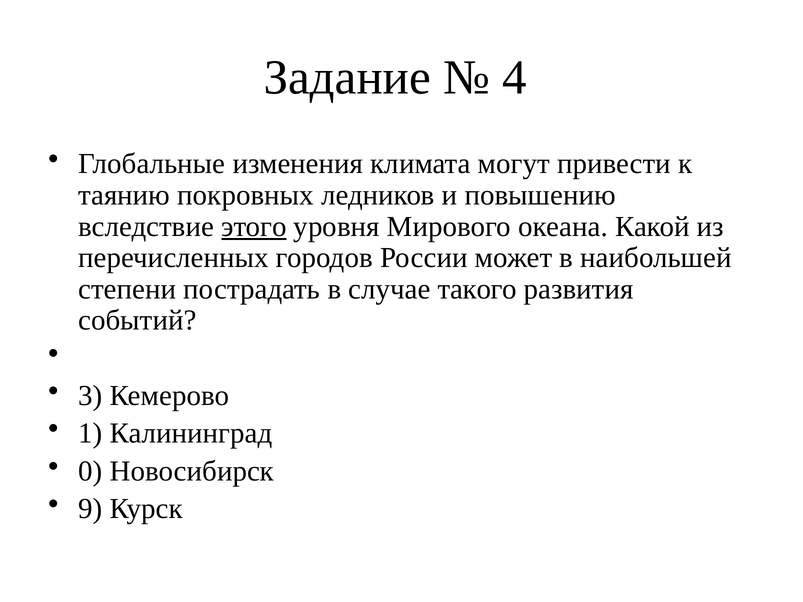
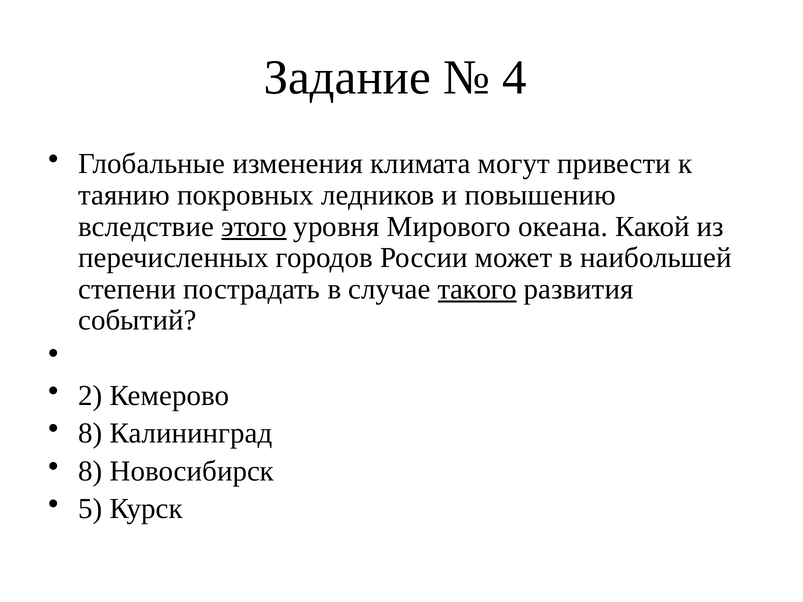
такого underline: none -> present
3: 3 -> 2
1 at (90, 434): 1 -> 8
0 at (90, 471): 0 -> 8
9: 9 -> 5
